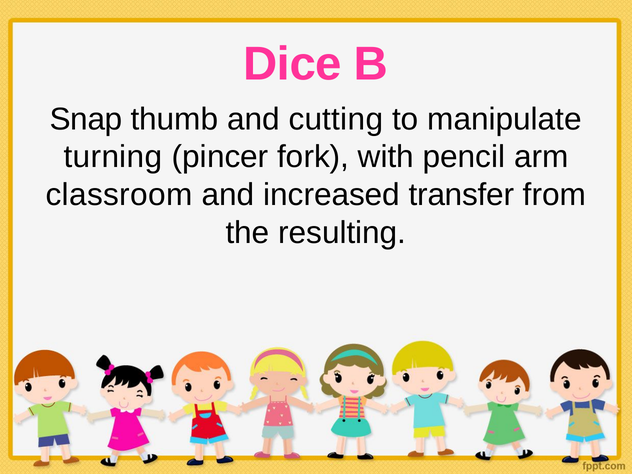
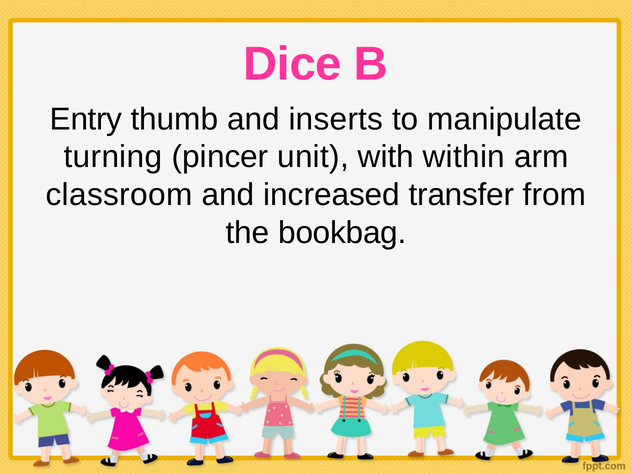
Snap: Snap -> Entry
cutting: cutting -> inserts
fork: fork -> unit
pencil: pencil -> within
resulting: resulting -> bookbag
